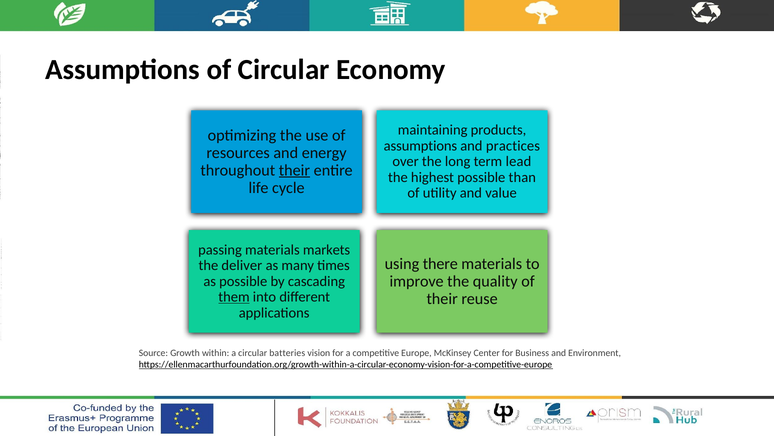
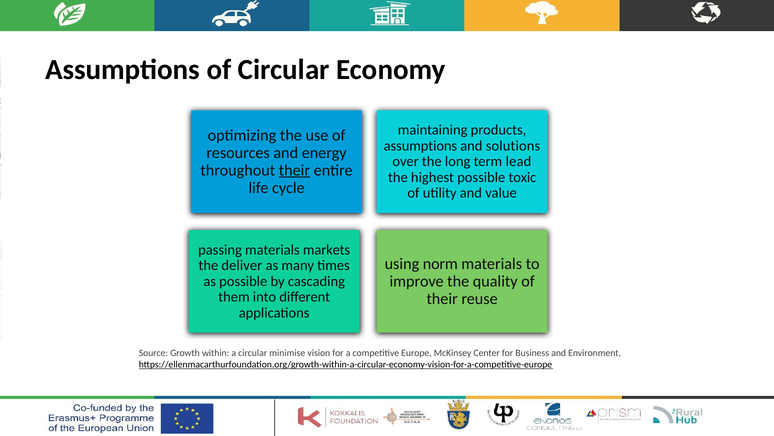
practices: practices -> solutions
than: than -> toxic
there: there -> norm
them underline: present -> none
batteries: batteries -> minimise
